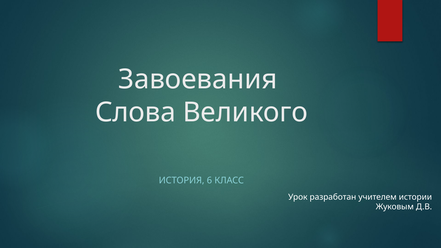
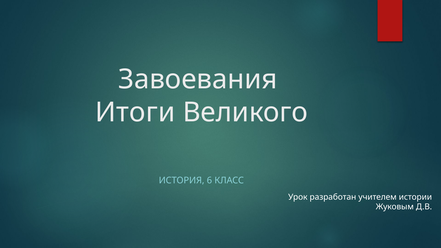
Слова: Слова -> Итоги
